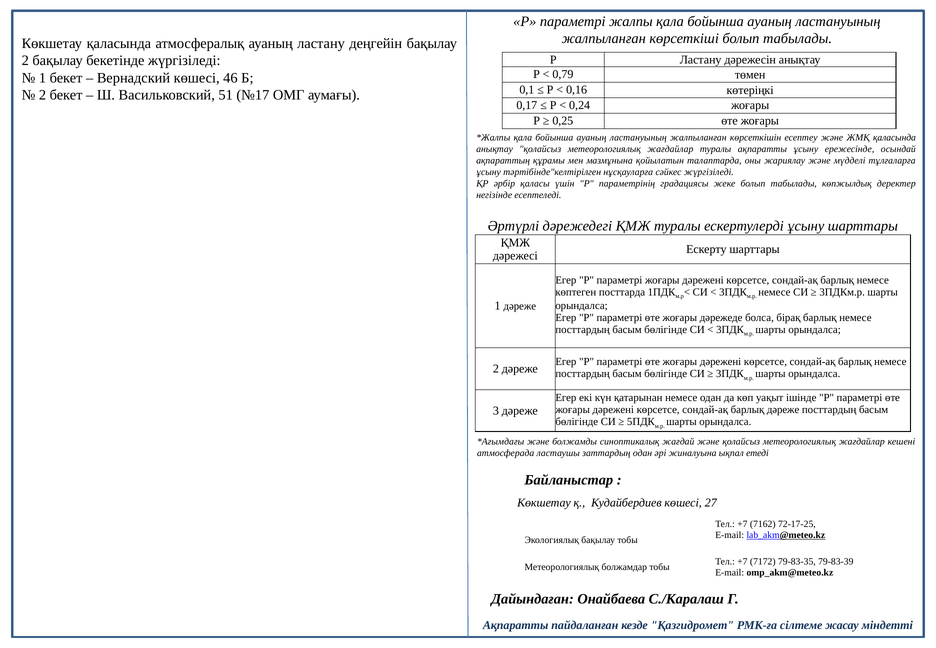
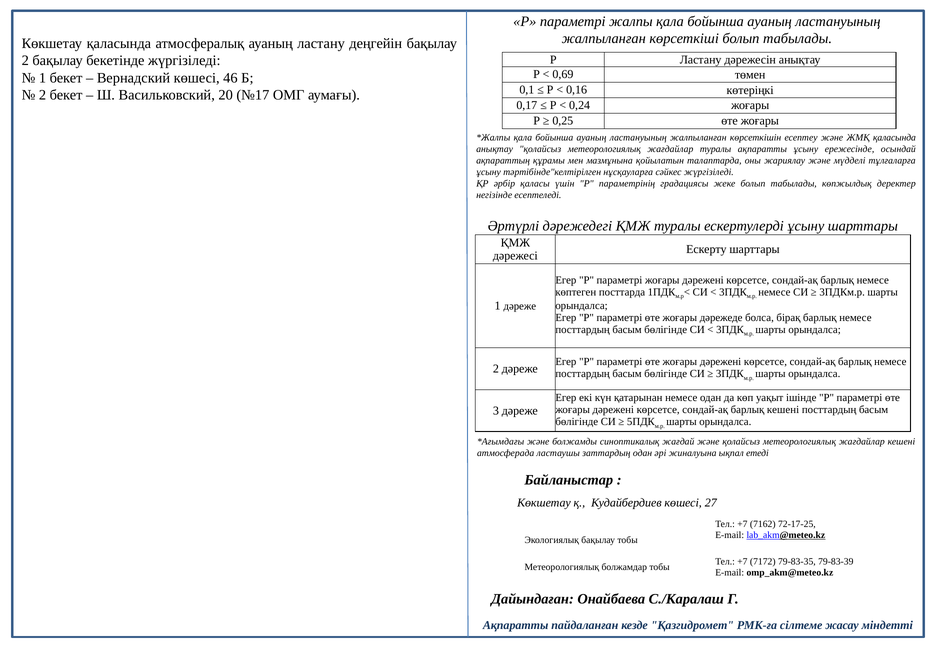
0,79: 0,79 -> 0,69
51: 51 -> 20
барлық дәреже: дәреже -> кешені
